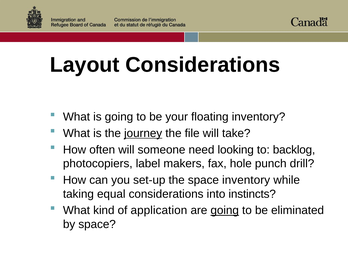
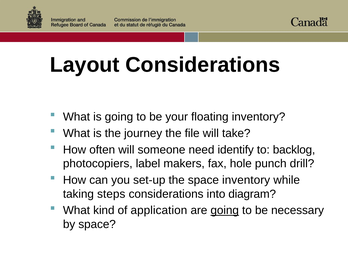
journey underline: present -> none
looking: looking -> identify
equal: equal -> steps
instincts: instincts -> diagram
eliminated: eliminated -> necessary
